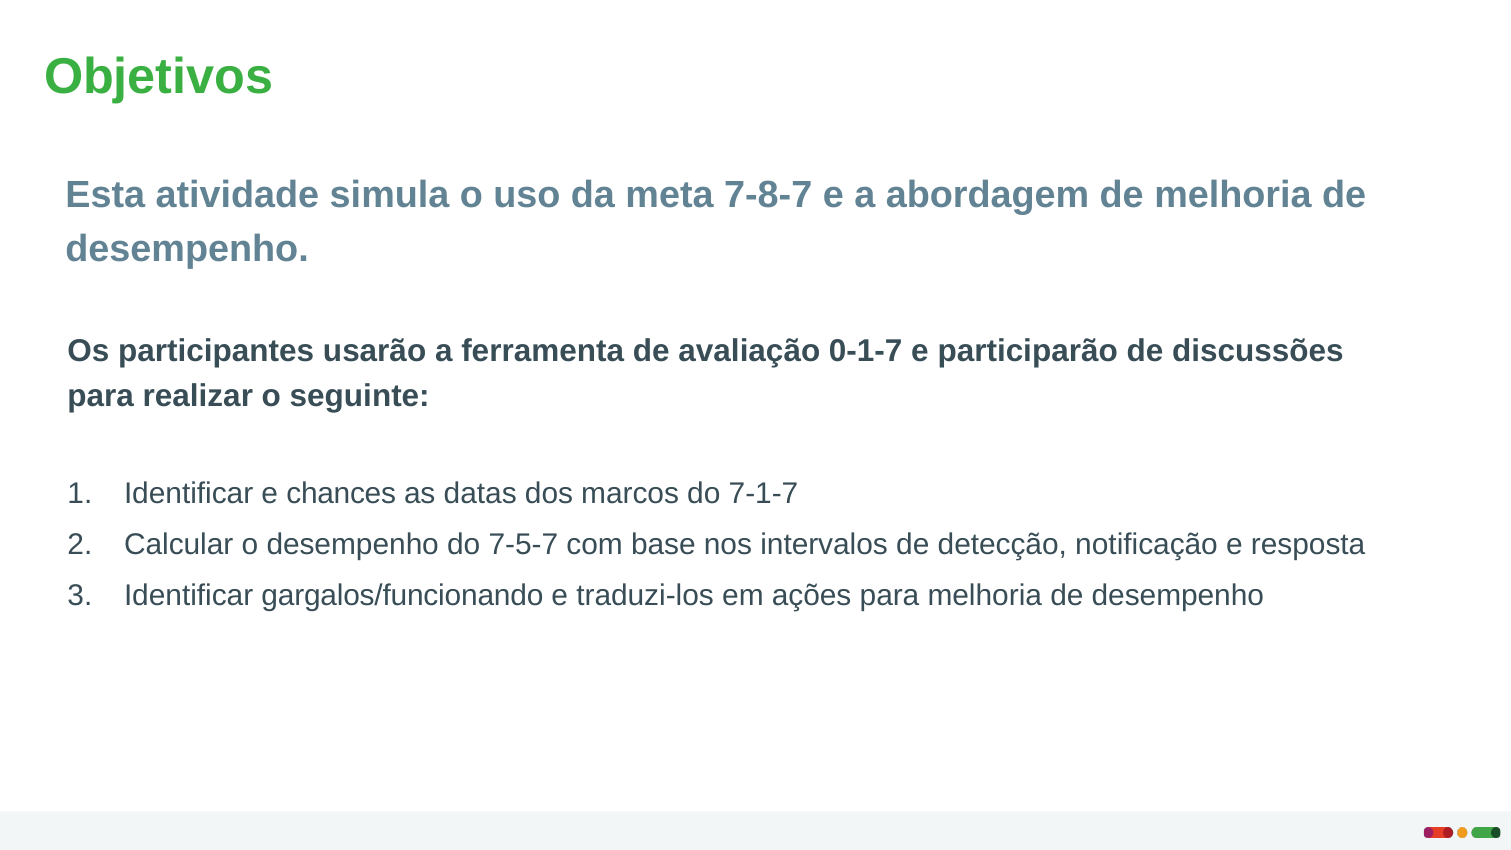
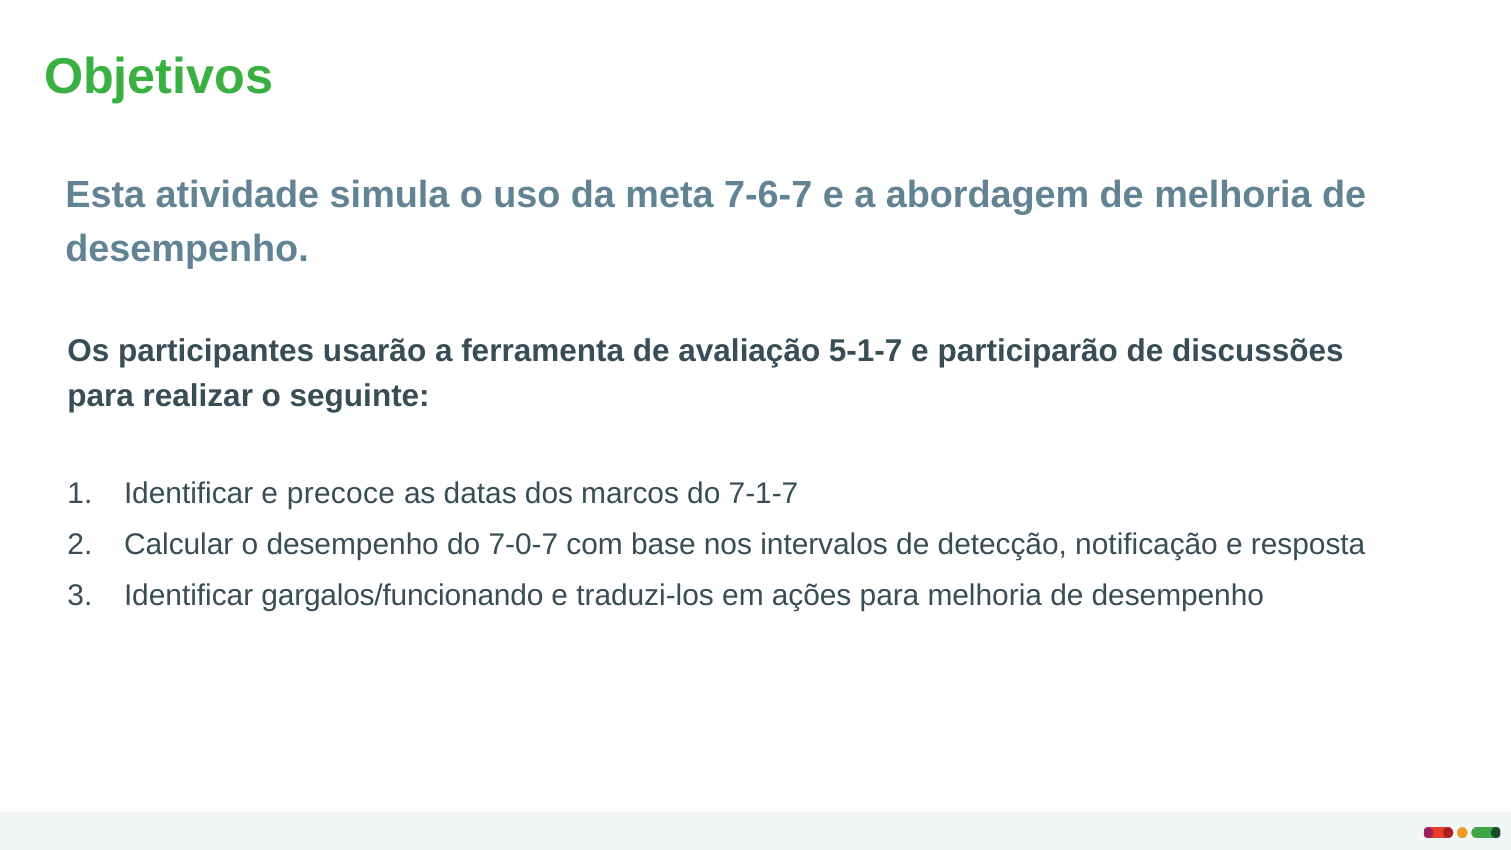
7-8-7: 7-8-7 -> 7-6-7
0-1-7: 0-1-7 -> 5-1-7
chances: chances -> precoce
7-5-7: 7-5-7 -> 7-0-7
